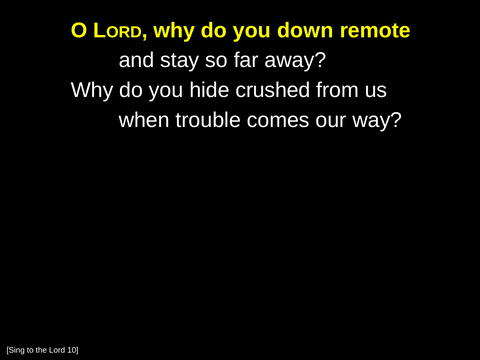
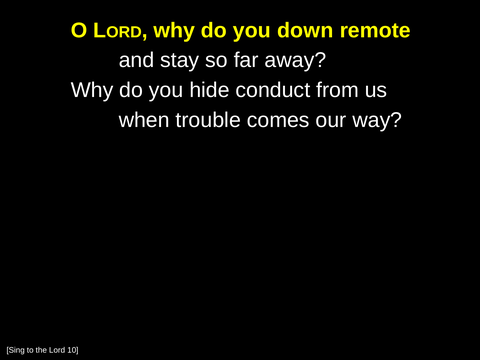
crushed: crushed -> conduct
